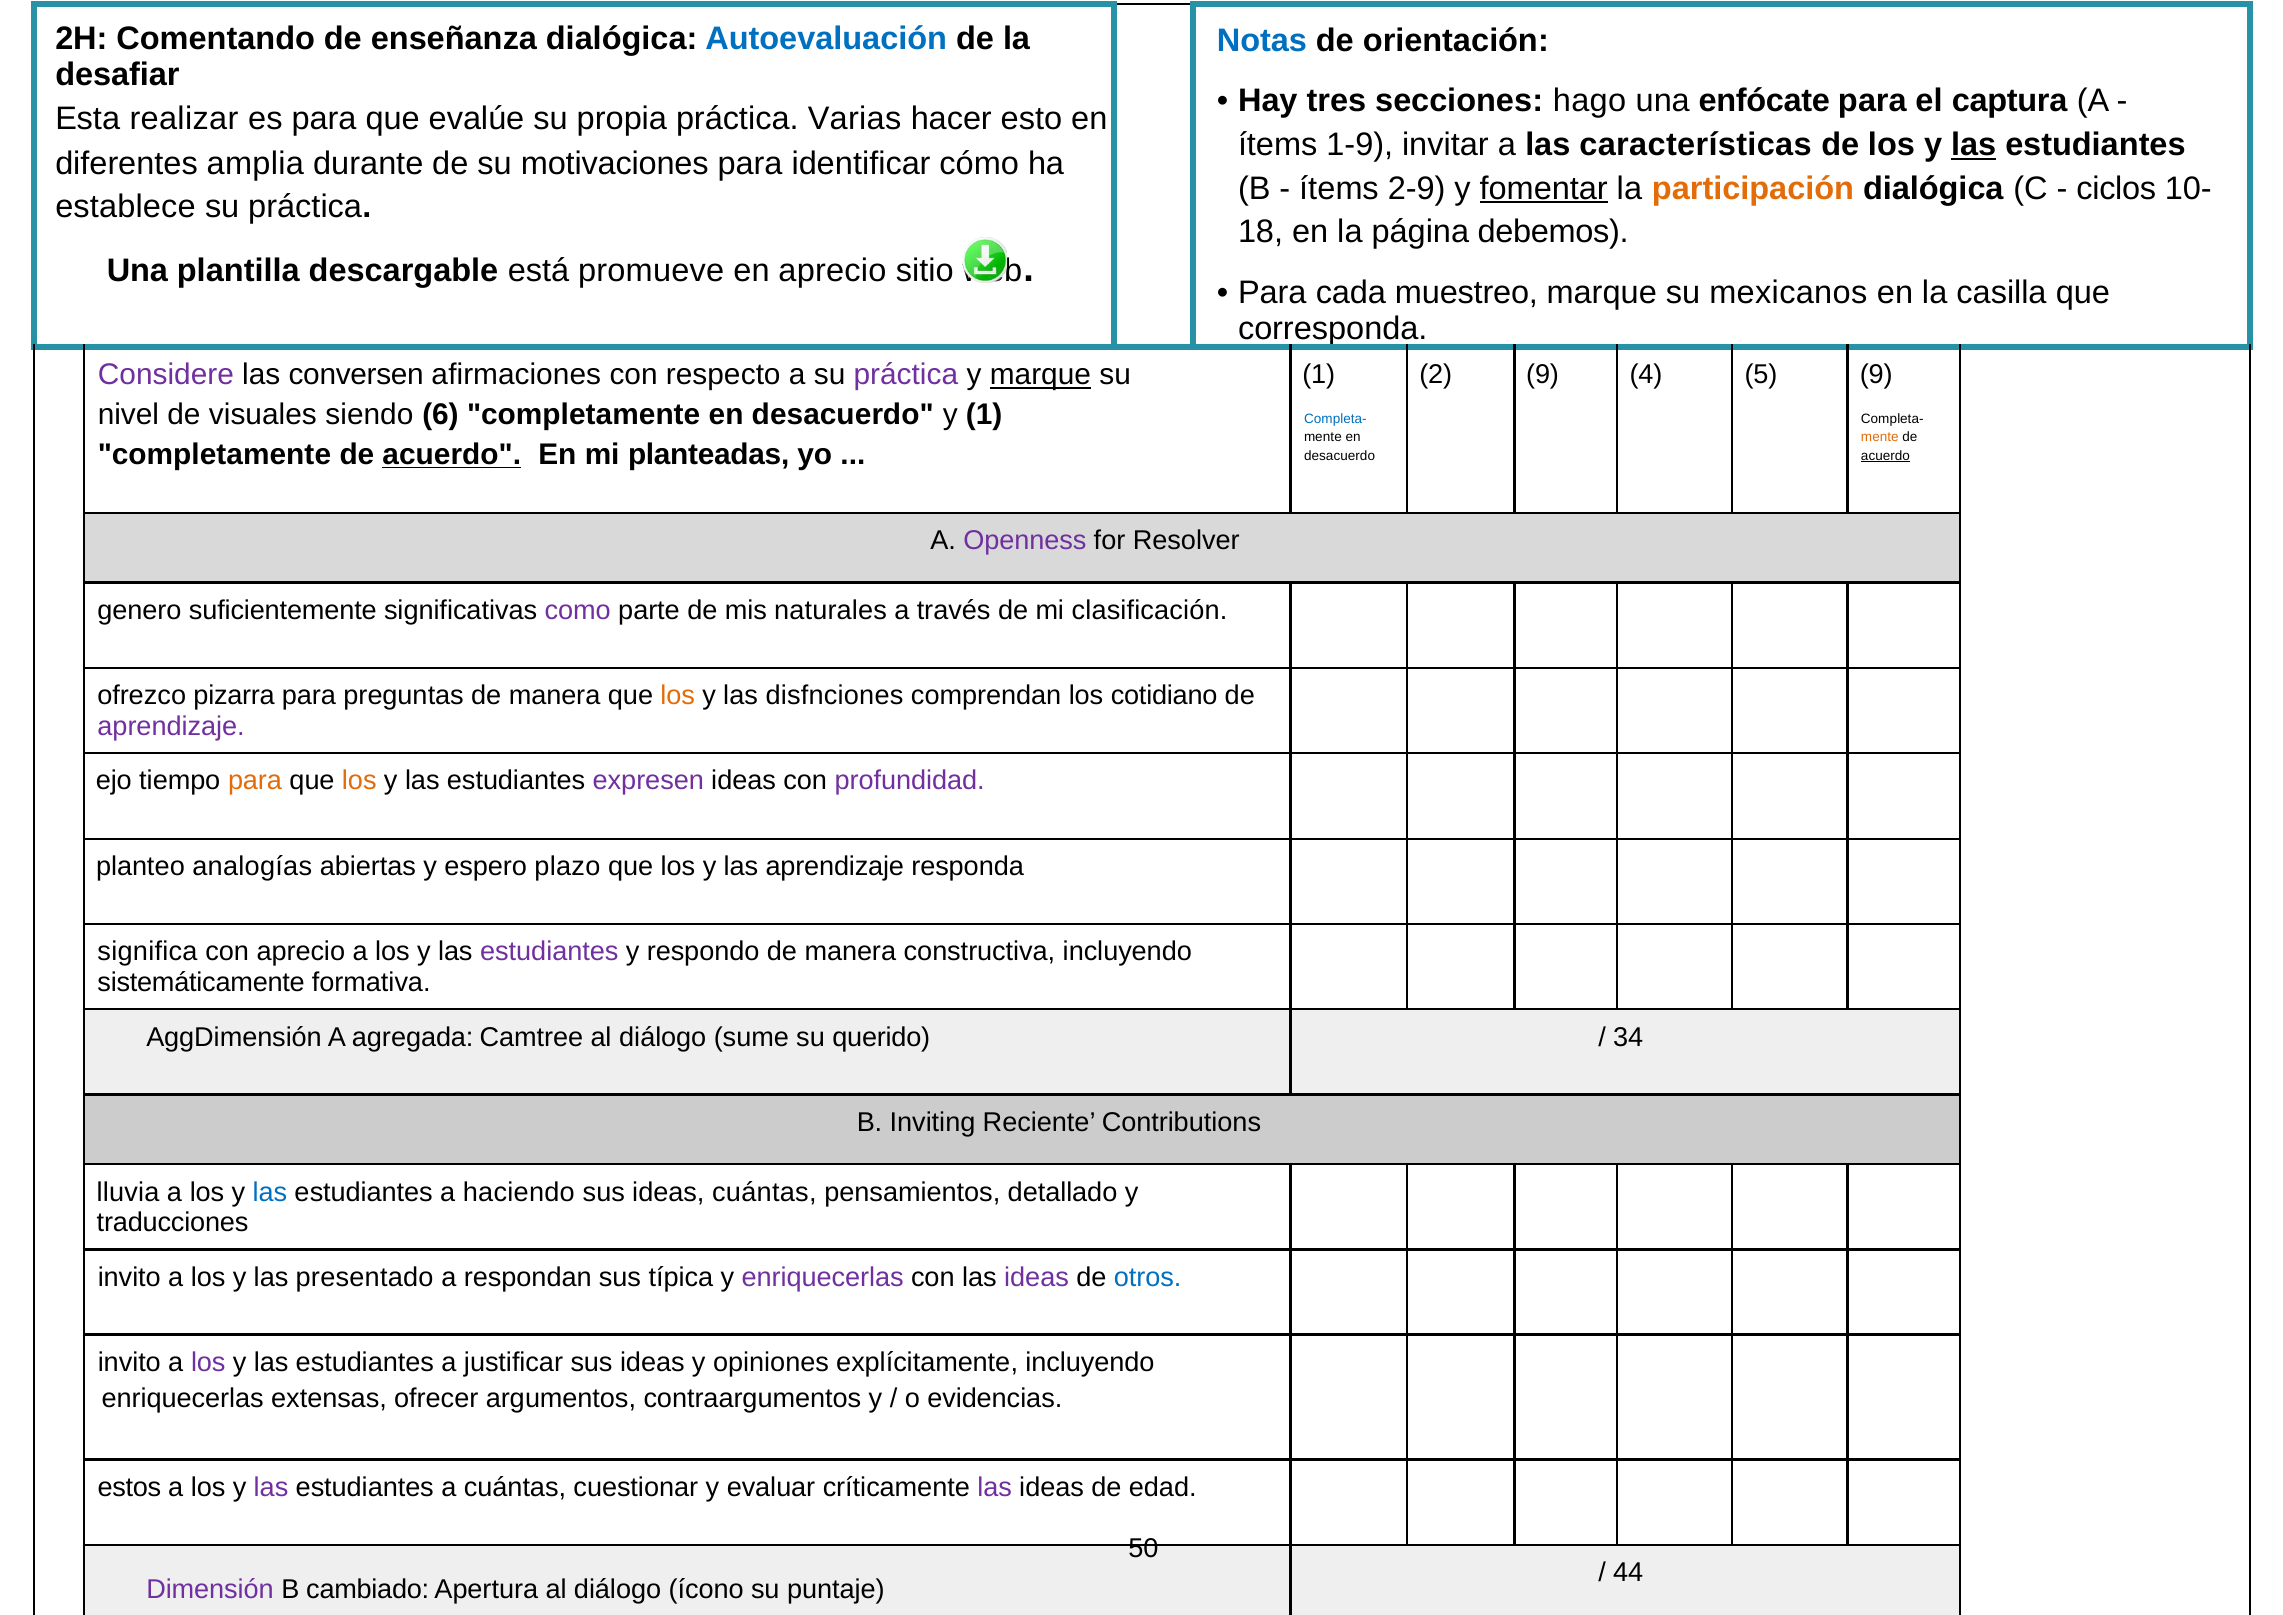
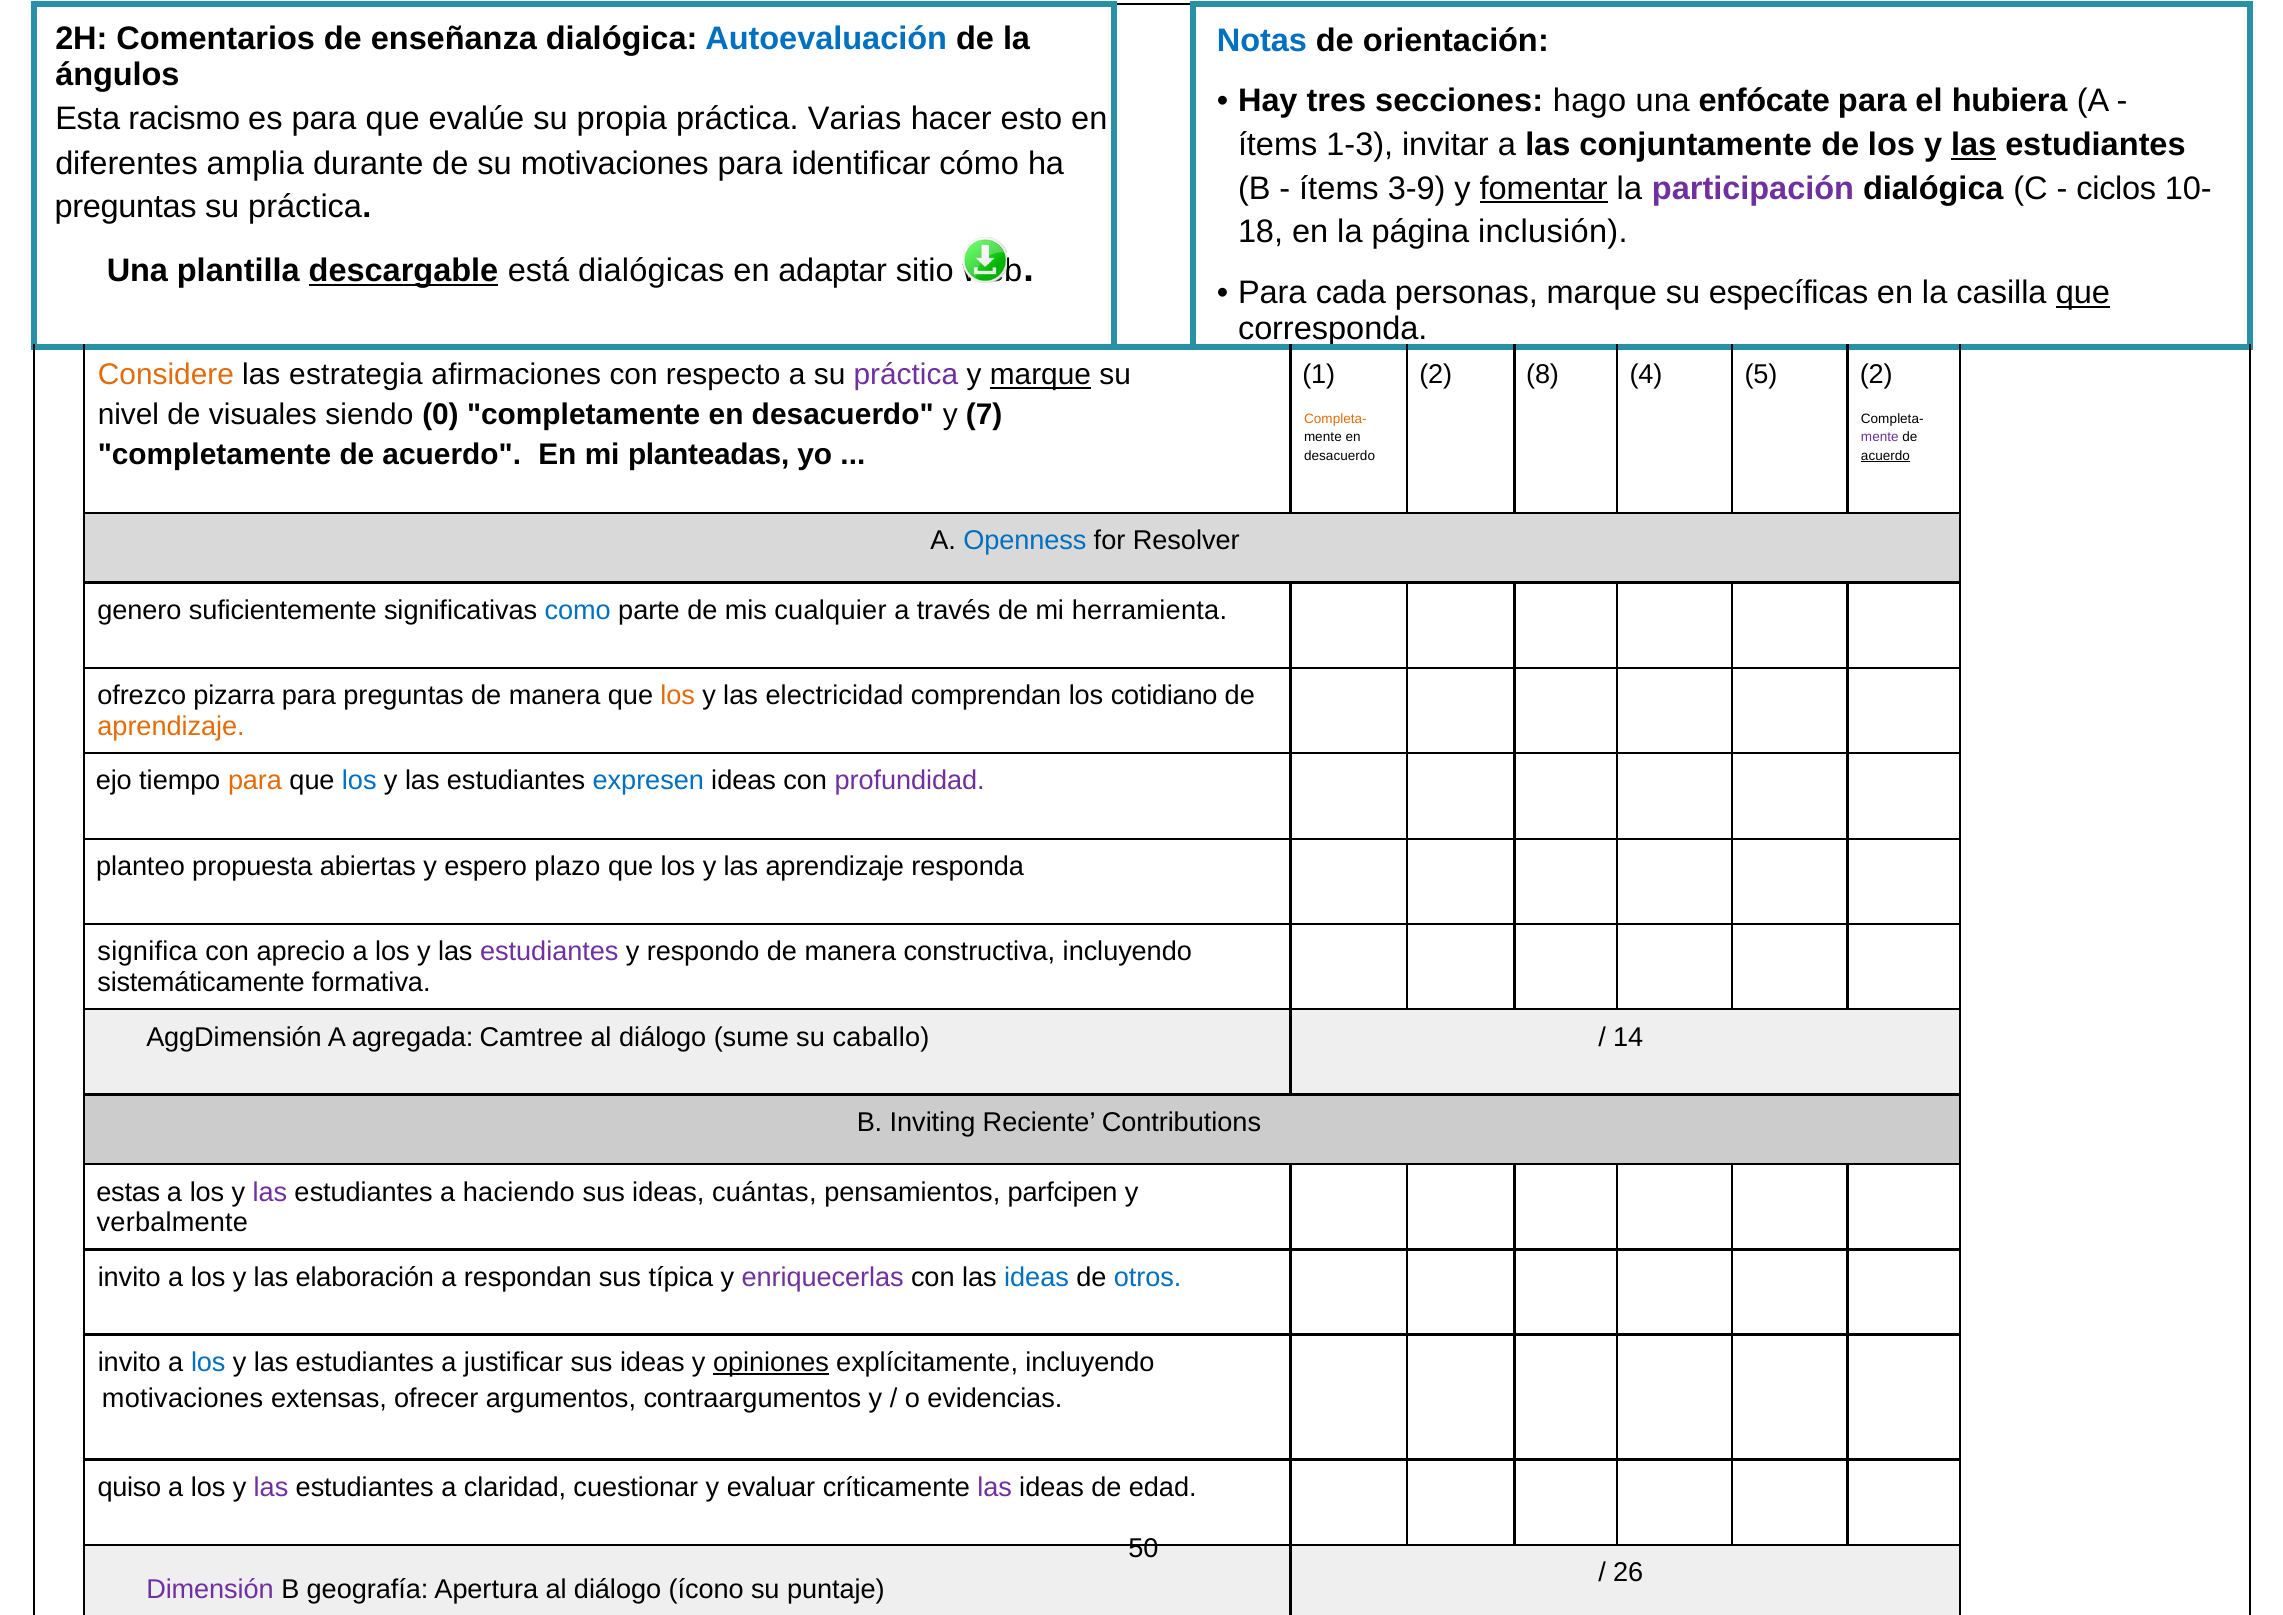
Comentando: Comentando -> Comentarios
desafiar: desafiar -> ángulos
captura: captura -> hubiera
realizar: realizar -> racismo
1-9: 1-9 -> 1-3
características: características -> conjuntamente
2-9: 2-9 -> 3-9
participación colour: orange -> purple
establece at (125, 207): establece -> preguntas
debemos: debemos -> inclusión
descargable underline: none -> present
promueve: promueve -> dialógicas
en aprecio: aprecio -> adaptar
muestreo: muestreo -> personas
mexicanos: mexicanos -> específicas
que at (2083, 292) underline: none -> present
Considere colour: purple -> orange
conversen: conversen -> estrategia
2 9: 9 -> 8
5 9: 9 -> 2
6: 6 -> 0
y 1: 1 -> 7
Completa- at (1335, 419) colour: blue -> orange
mente at (1880, 437) colour: orange -> purple
acuerdo at (452, 455) underline: present -> none
Openness colour: purple -> blue
como colour: purple -> blue
naturales: naturales -> cualquier
clasificación: clasificación -> herramienta
disfnciones: disfnciones -> electricidad
aprendizaje at (171, 726) colour: purple -> orange
los at (359, 781) colour: orange -> blue
expresen colour: purple -> blue
analogías: analogías -> propuesta
querido: querido -> caballo
34: 34 -> 14
lluvia: lluvia -> estas
las at (270, 1192) colour: blue -> purple
detallado: detallado -> parfcipen
traducciones: traducciones -> verbalmente
presentado: presentado -> elaboración
ideas at (1037, 1277) colour: purple -> blue
los at (208, 1362) colour: purple -> blue
opiniones underline: none -> present
enriquecerlas at (183, 1399): enriquecerlas -> motivaciones
estos: estos -> quiso
a cuántas: cuántas -> claridad
44: 44 -> 26
cambiado: cambiado -> geografía
